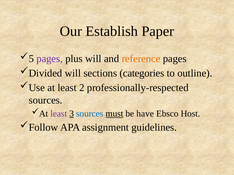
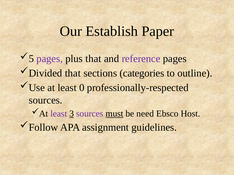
plus will: will -> that
reference colour: orange -> purple
Divided will: will -> that
2: 2 -> 0
sources at (90, 114) colour: blue -> purple
have: have -> need
